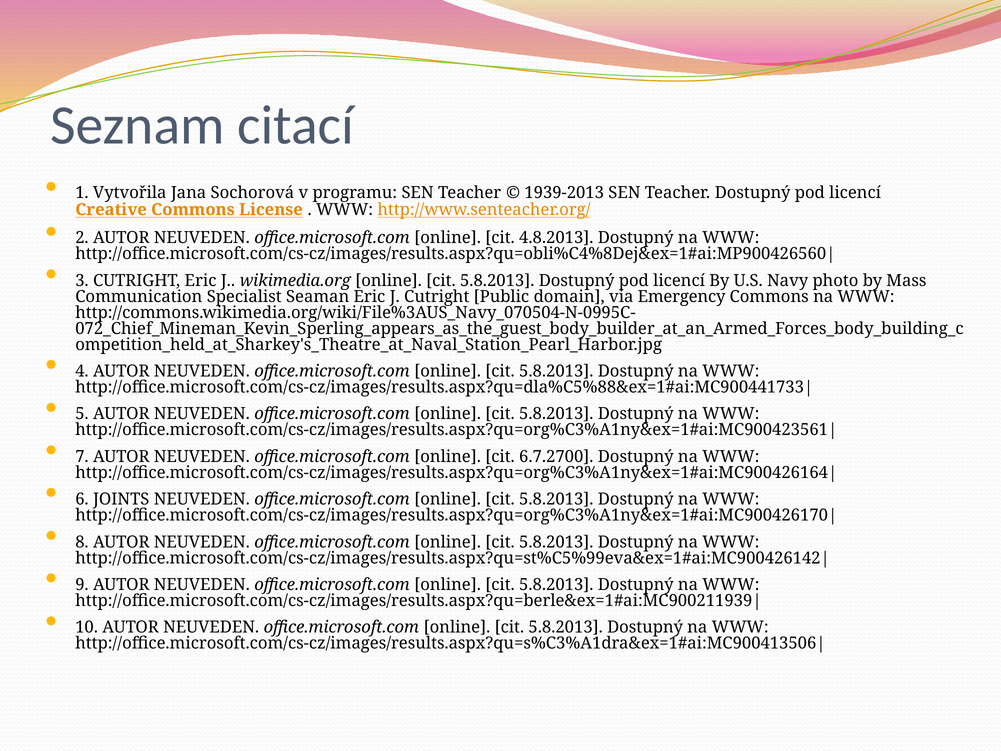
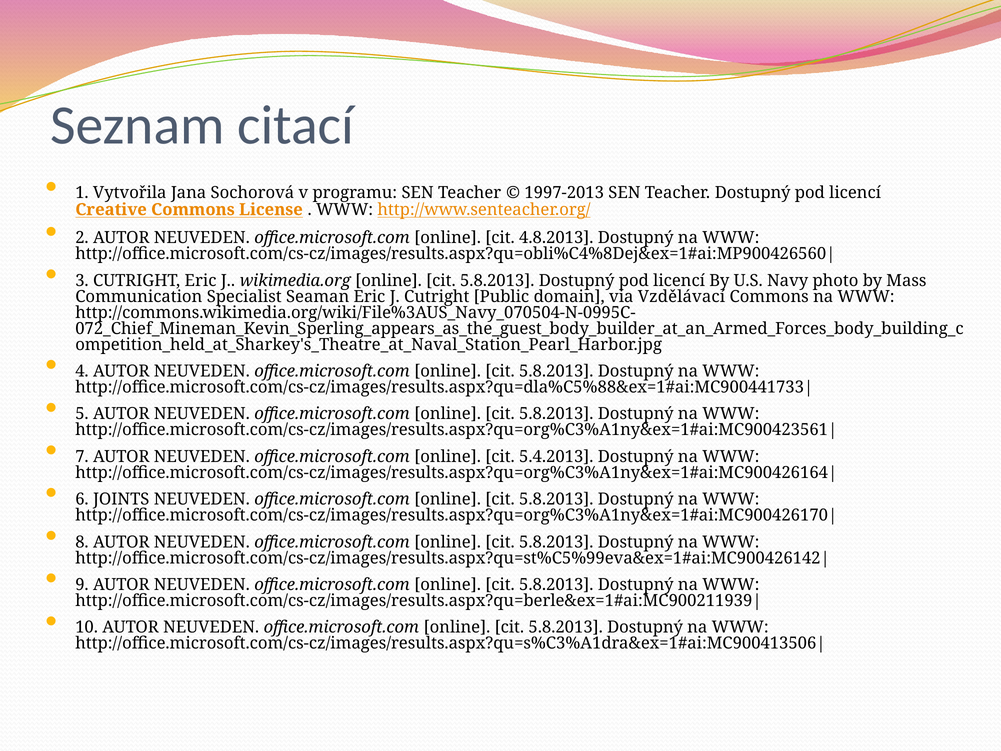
1939-2013: 1939-2013 -> 1997-2013
Emergency: Emergency -> Vzdělávací
6.7.2700: 6.7.2700 -> 5.4.2013
